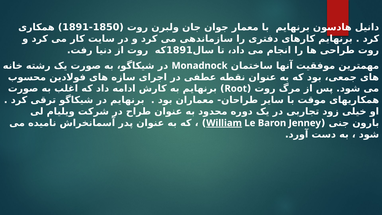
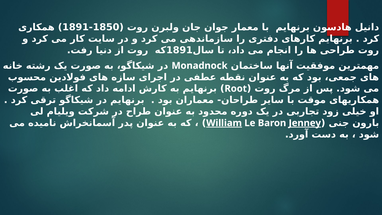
Jenney underline: none -> present
